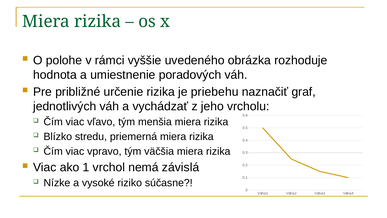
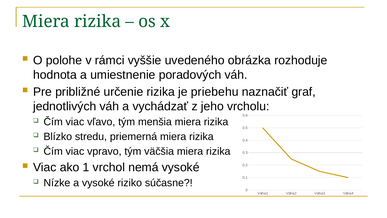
nemá závislá: závislá -> vysoké
